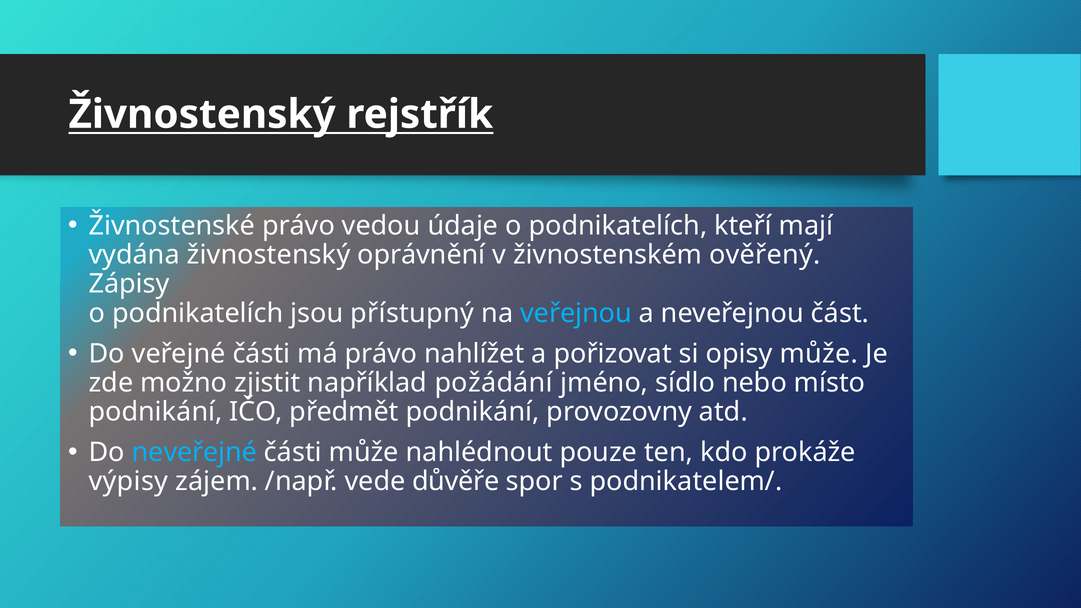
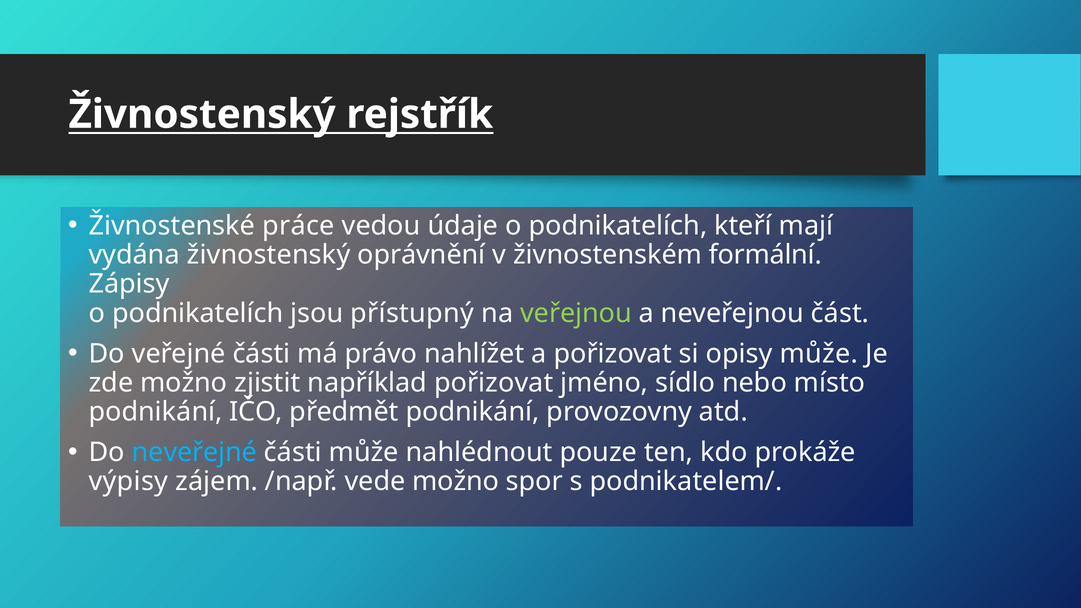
Živnostenské právo: právo -> práce
ověřený: ověřený -> formální
veřejnou colour: light blue -> light green
například požádání: požádání -> pořizovat
vede důvěře: důvěře -> možno
